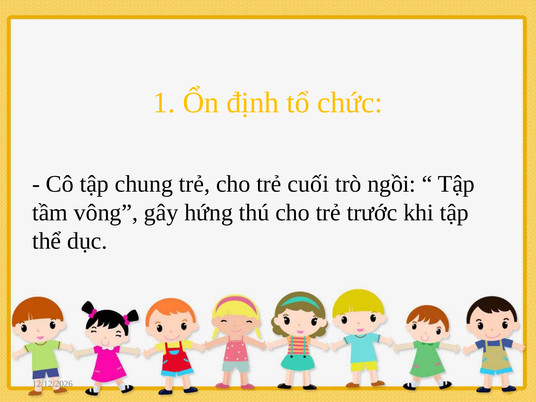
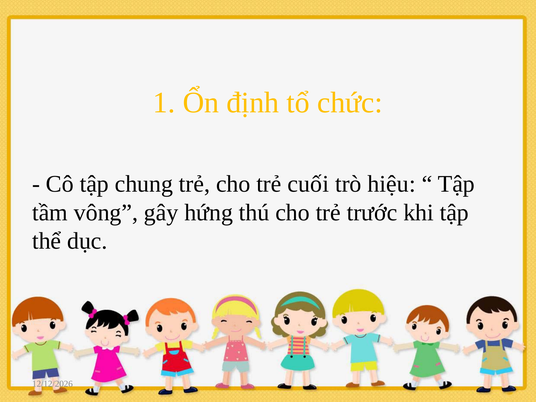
ngồi: ngồi -> hiệu
